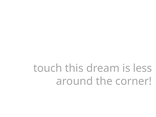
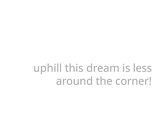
touch: touch -> uphill
